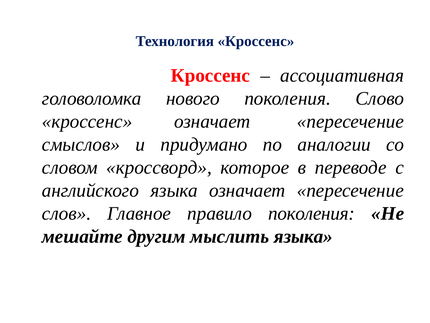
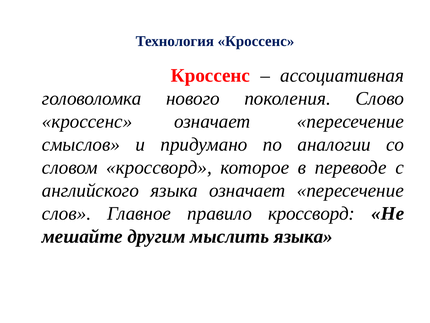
правило поколения: поколения -> кроссворд
